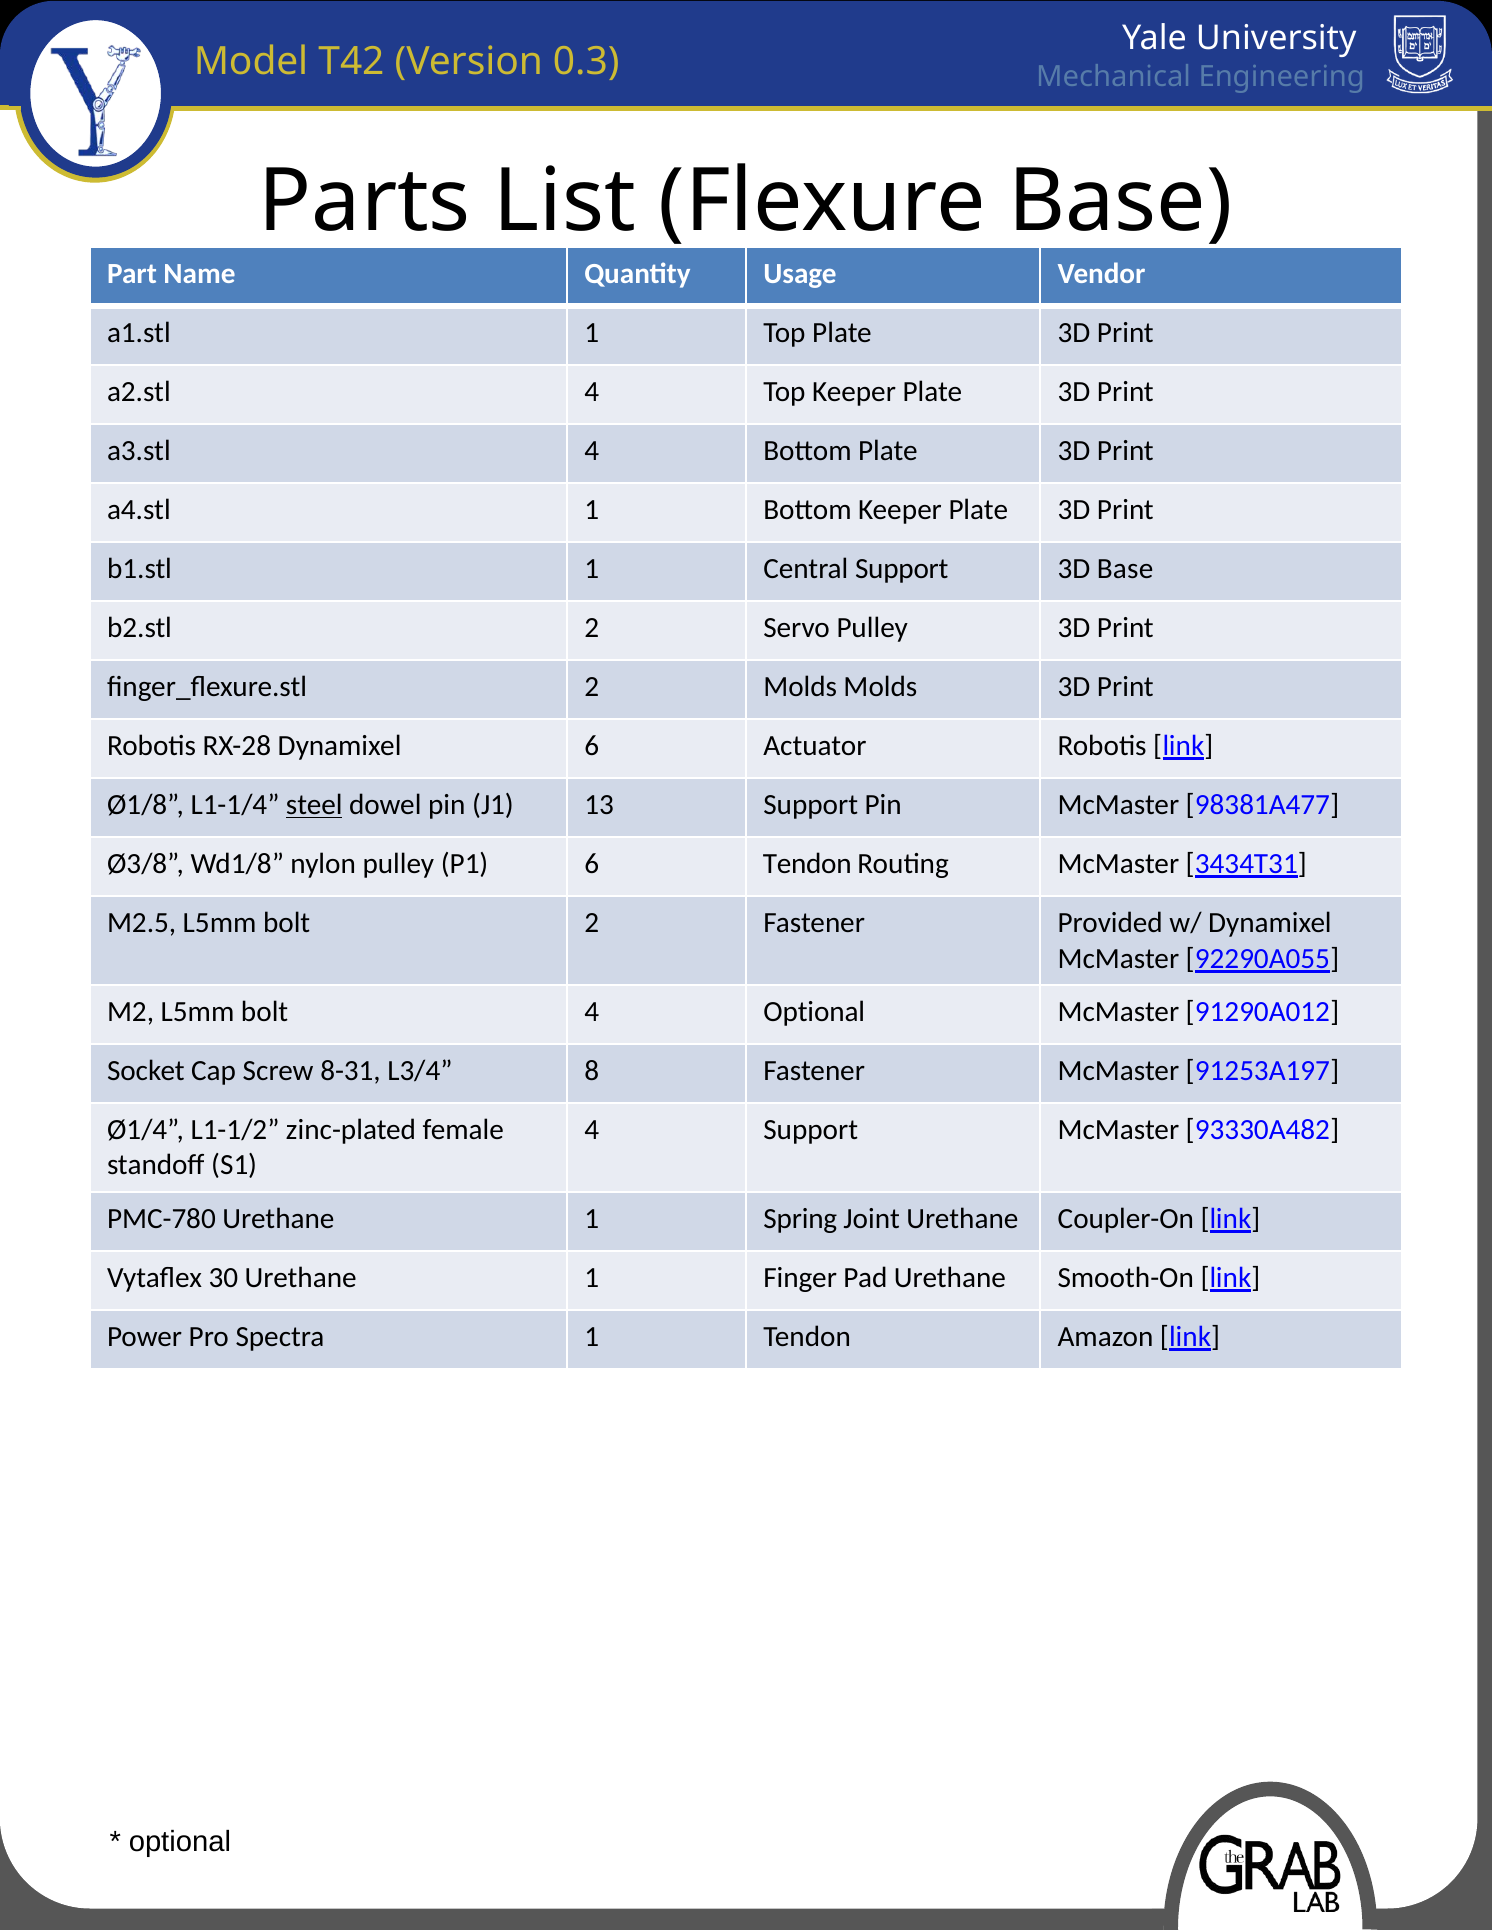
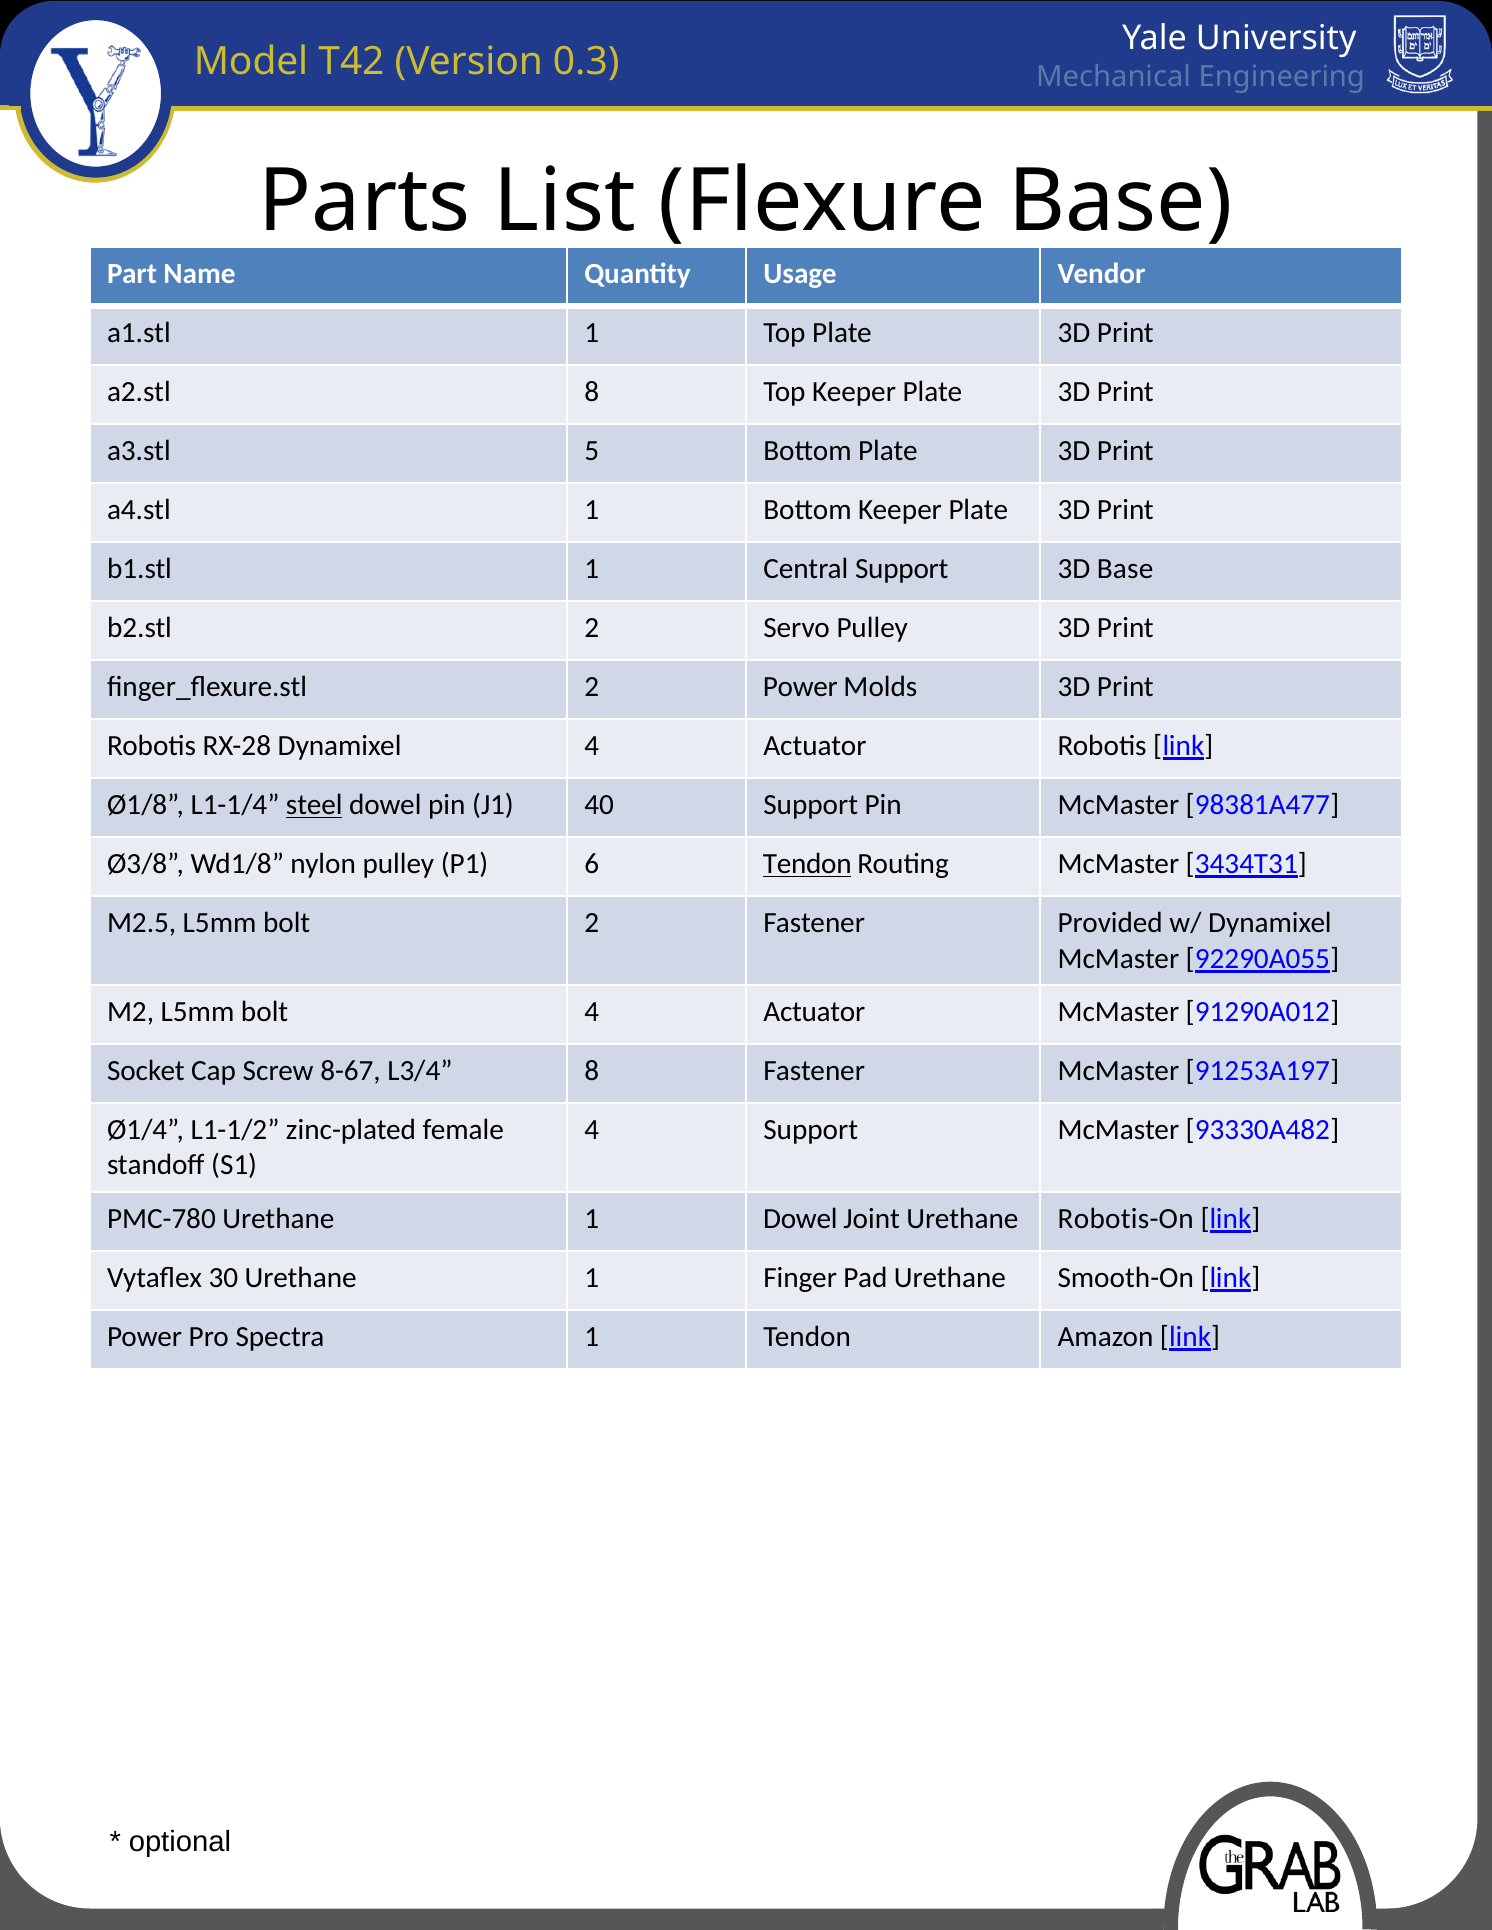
a2.stl 4: 4 -> 8
a3.stl 4: 4 -> 5
2 Molds: Molds -> Power
Dynamixel 6: 6 -> 4
13: 13 -> 40
Tendon at (807, 864) underline: none -> present
bolt 4 Optional: Optional -> Actuator
8-31: 8-31 -> 8-67
1 Spring: Spring -> Dowel
Coupler-On: Coupler-On -> Robotis-On
